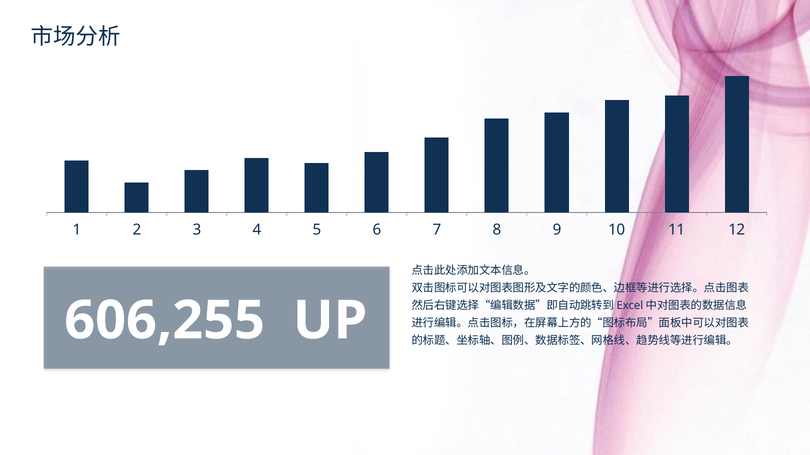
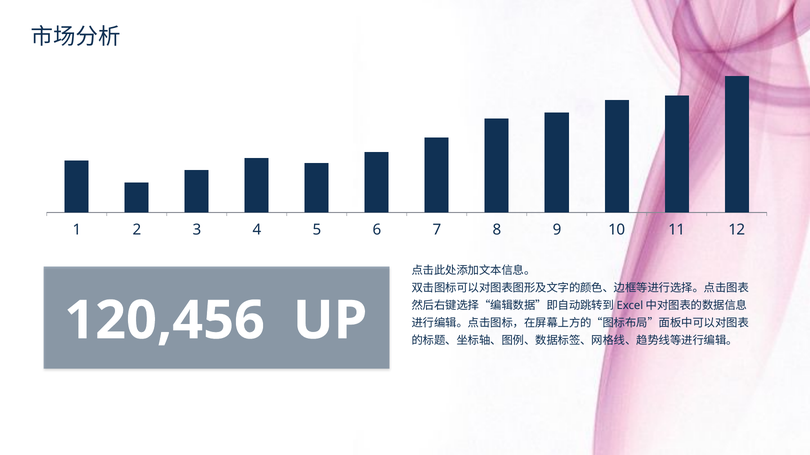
606,255: 606,255 -> 120,456
